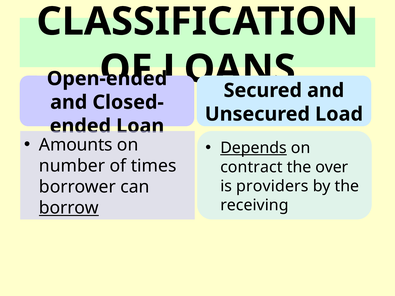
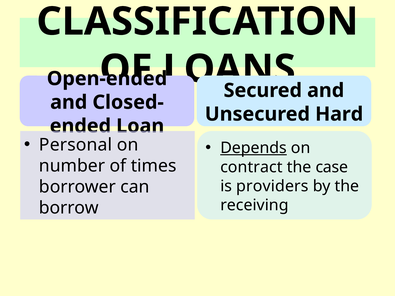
Load: Load -> Hard
Amounts: Amounts -> Personal
over: over -> case
borrow underline: present -> none
